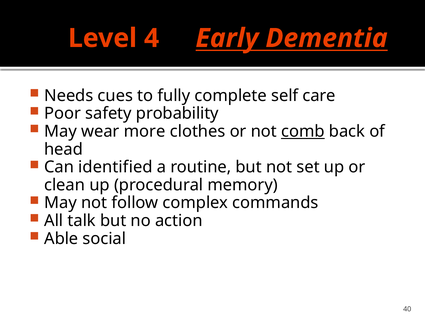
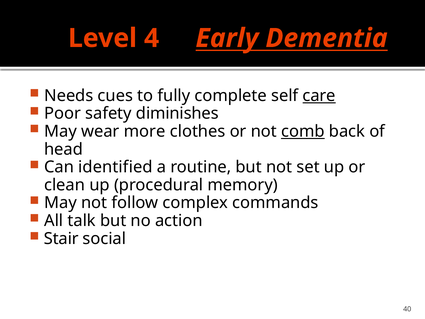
care underline: none -> present
probability: probability -> diminishes
Able: Able -> Stair
